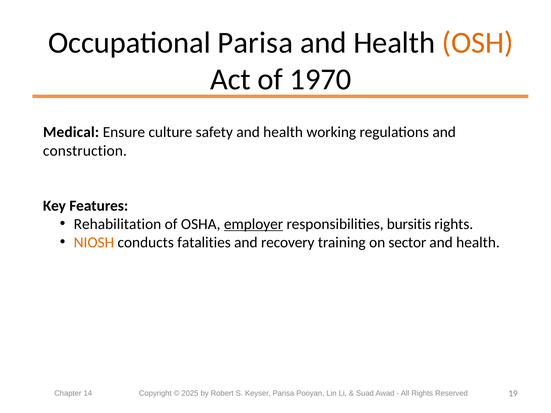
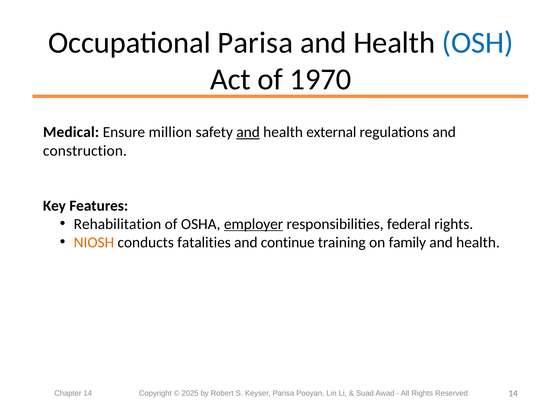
OSH colour: orange -> blue
culture: culture -> million
and at (248, 132) underline: none -> present
working: working -> external
bursitis: bursitis -> federal
recovery: recovery -> continue
sector: sector -> family
Reserved 19: 19 -> 14
